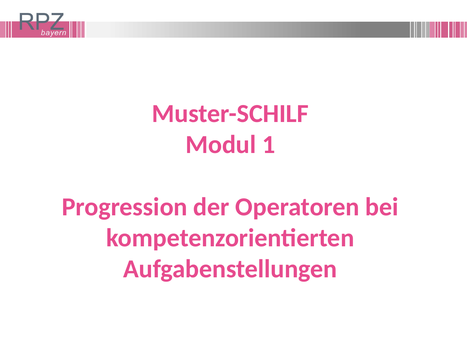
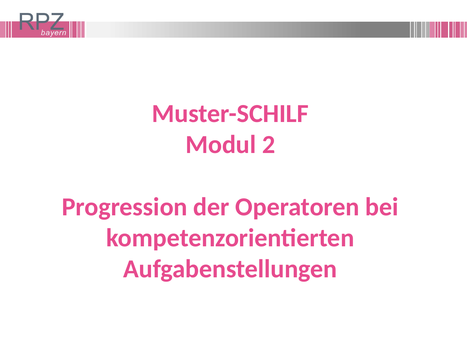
1: 1 -> 2
